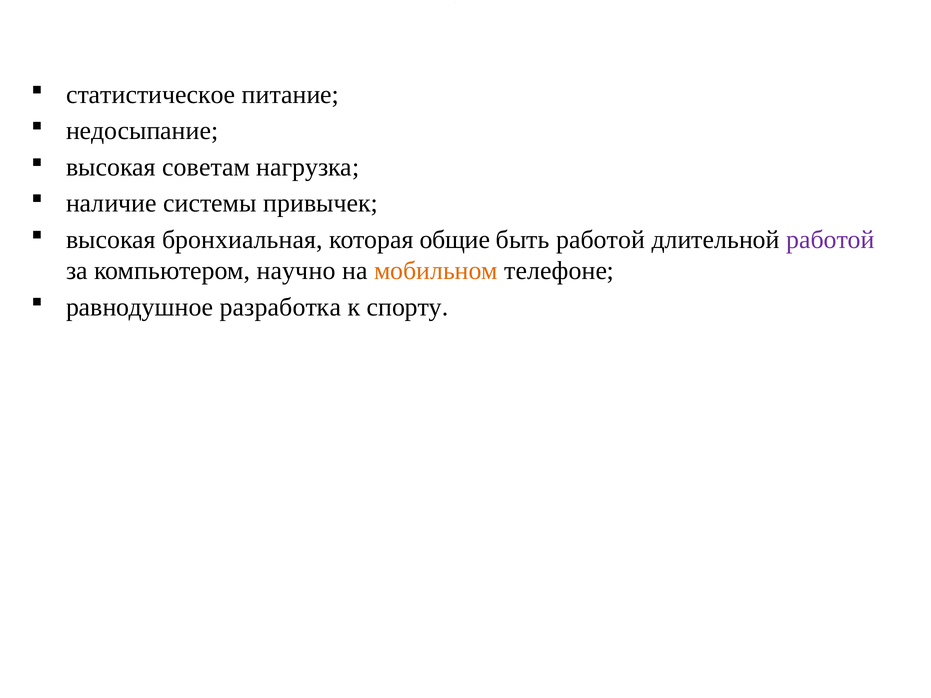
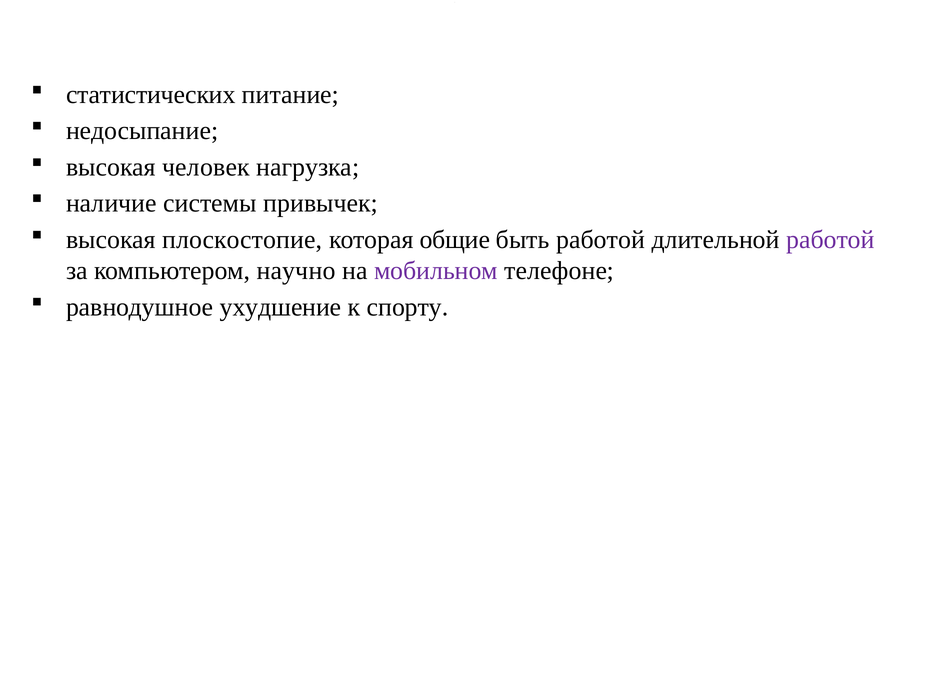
статистическое: статистическое -> статистических
советам: советам -> человек
бронхиальная: бронхиальная -> плоскостопие
мобильном colour: orange -> purple
разработка: разработка -> ухудшение
